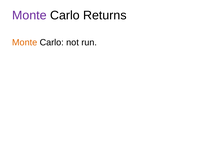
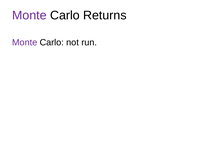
Monte at (25, 43) colour: orange -> purple
